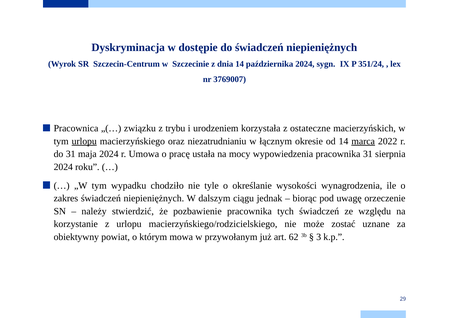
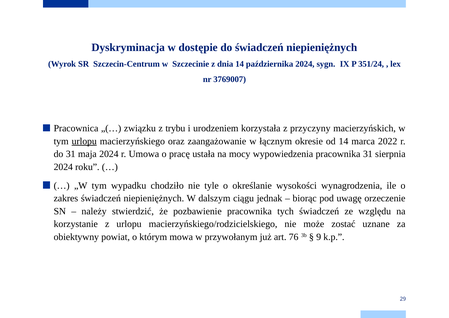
ostateczne: ostateczne -> przyczyny
niezatrudnianiu: niezatrudnianiu -> zaangażowanie
marca underline: present -> none
62: 62 -> 76
3: 3 -> 9
